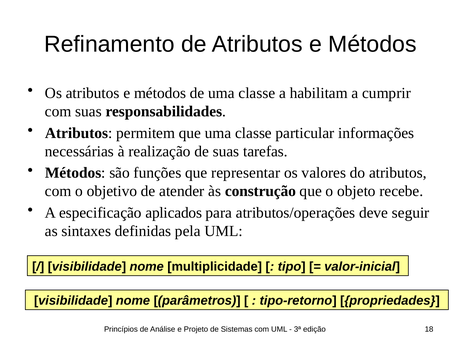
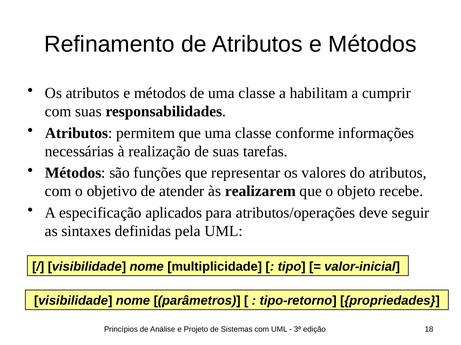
particular: particular -> conforme
construção: construção -> realizarem
